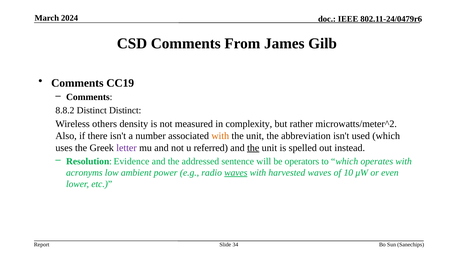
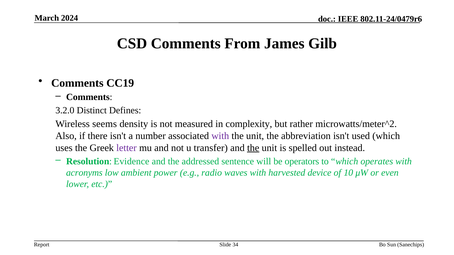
8.8.2: 8.8.2 -> 3.2.0
Distinct Distinct: Distinct -> Defines
others: others -> seems
with at (220, 136) colour: orange -> purple
referred: referred -> transfer
waves at (236, 173) underline: present -> none
harvested waves: waves -> device
